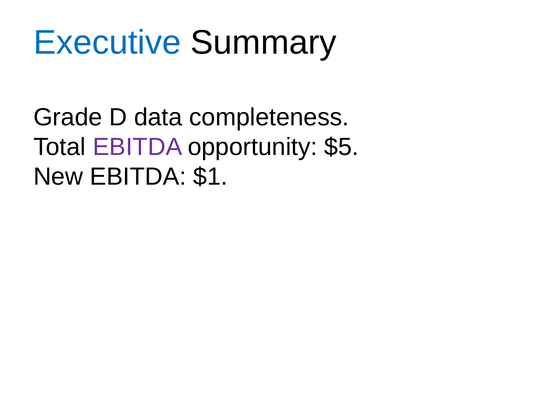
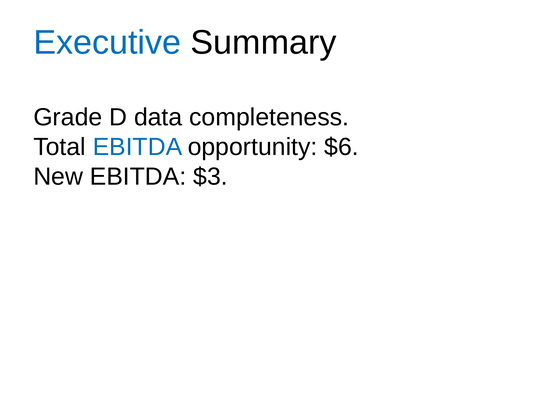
EBITDA at (137, 147) colour: purple -> blue
$5: $5 -> $6
$1: $1 -> $3
